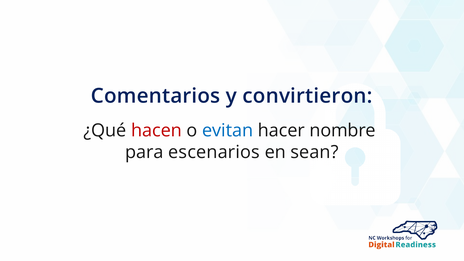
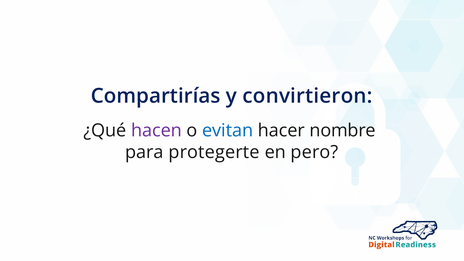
Comentarios: Comentarios -> Compartirías
hacen colour: red -> purple
escenarios: escenarios -> protegerte
sean: sean -> pero
